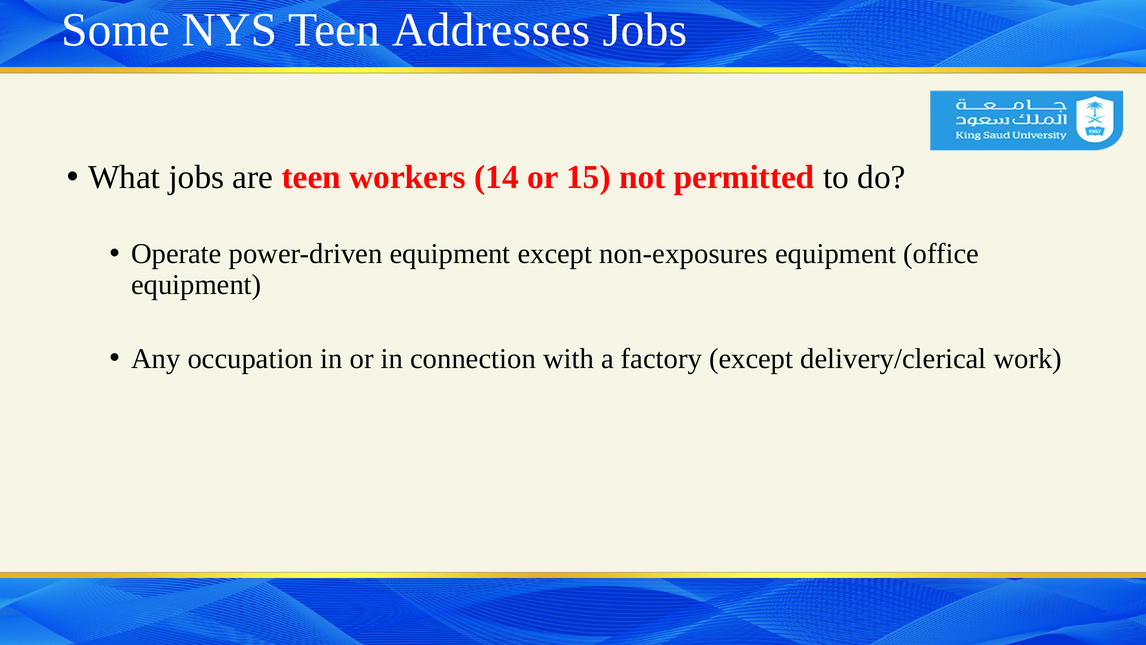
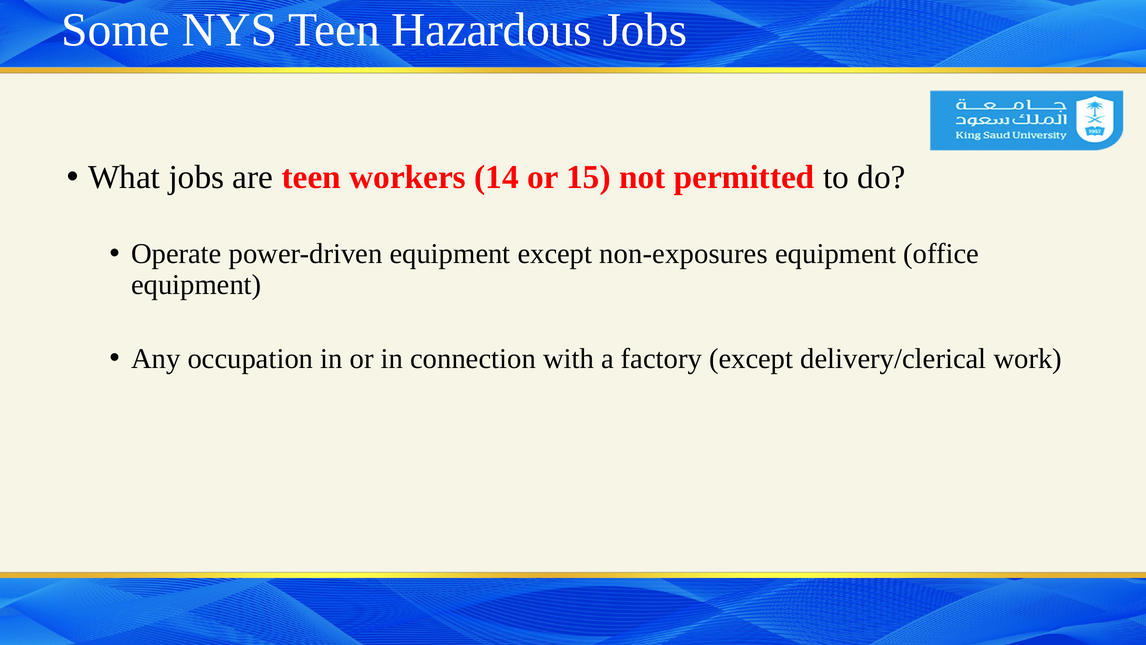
Addresses: Addresses -> Hazardous
